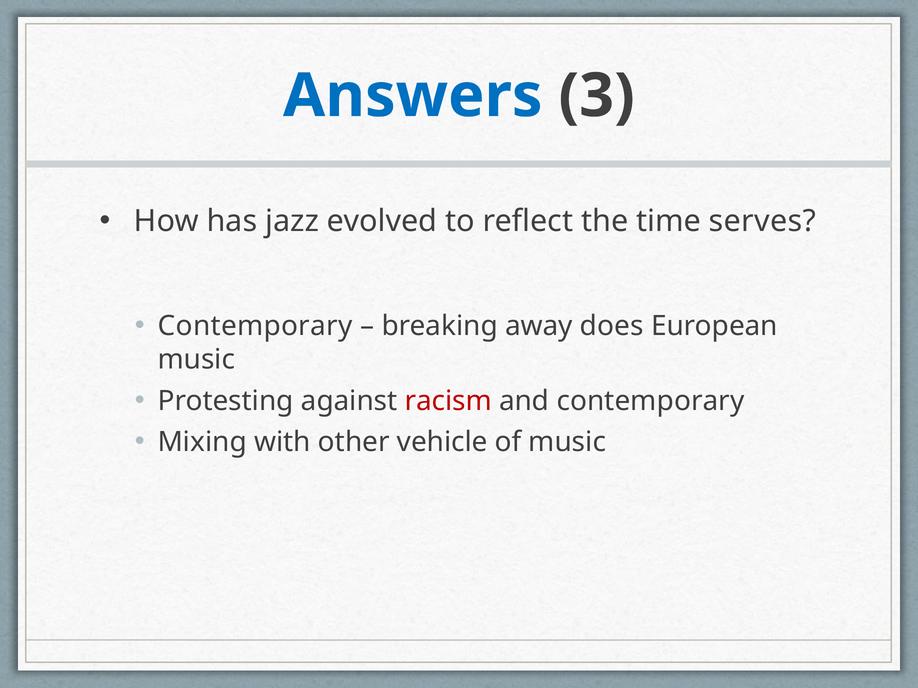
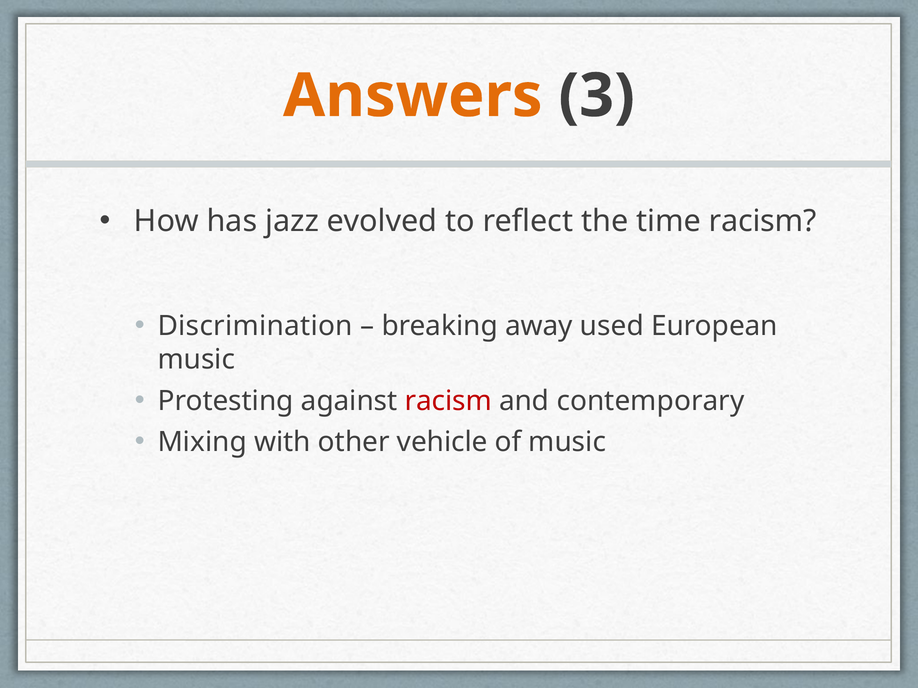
Answers colour: blue -> orange
time serves: serves -> racism
Contemporary at (255, 326): Contemporary -> Discrimination
does: does -> used
